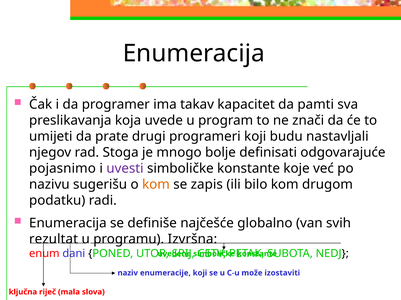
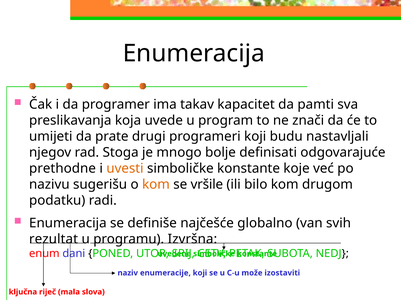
pojasnimo: pojasnimo -> prethodne
uvesti colour: purple -> orange
zapis: zapis -> vršile
